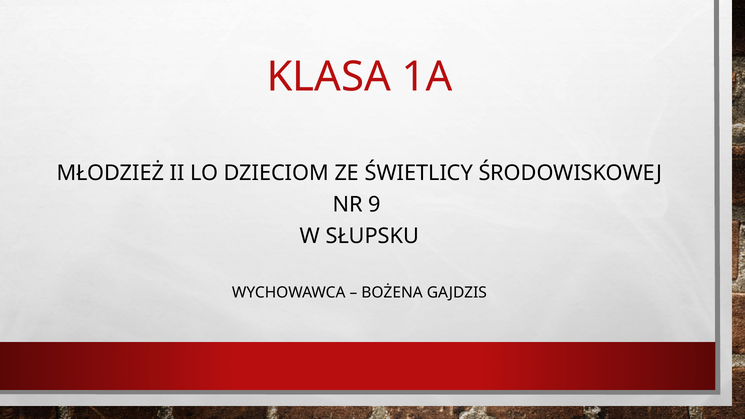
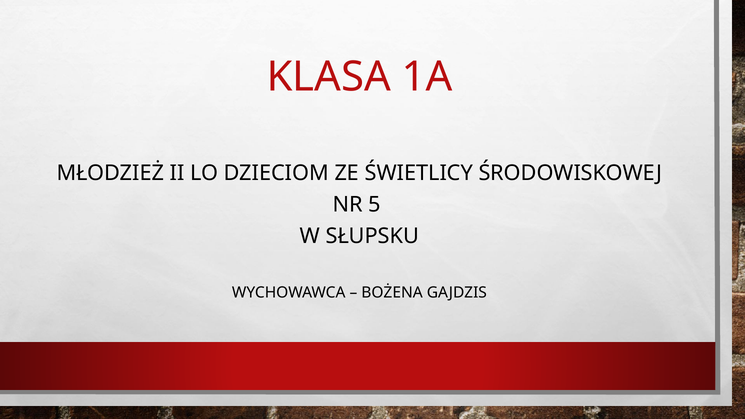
9: 9 -> 5
